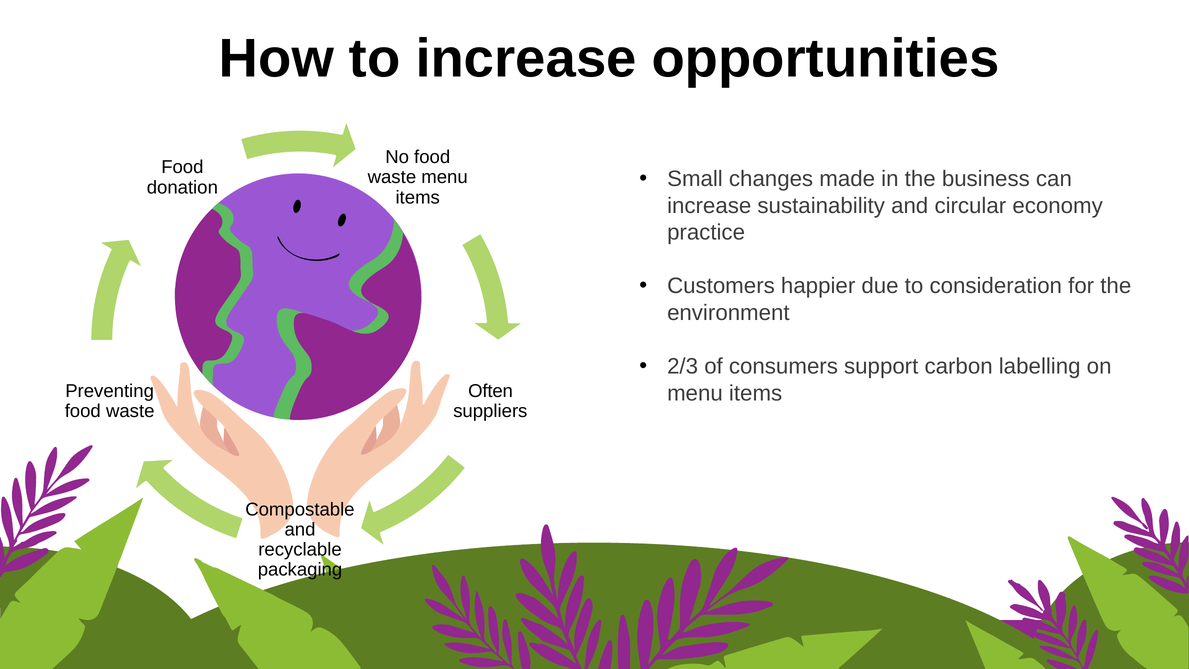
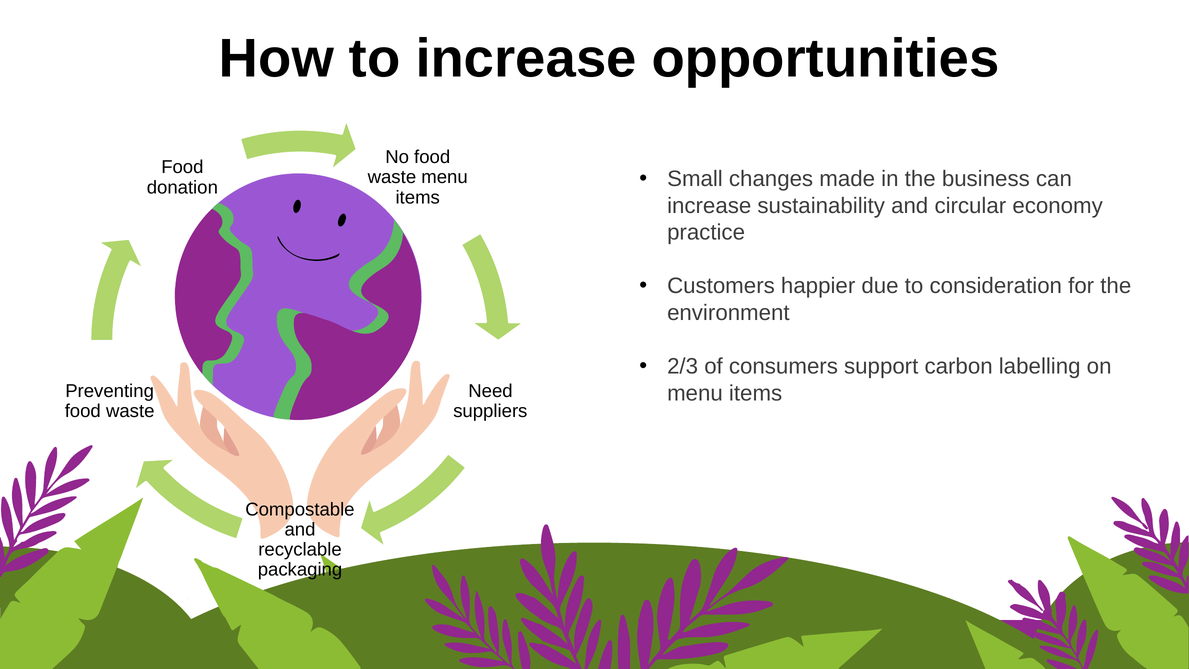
Often: Often -> Need
